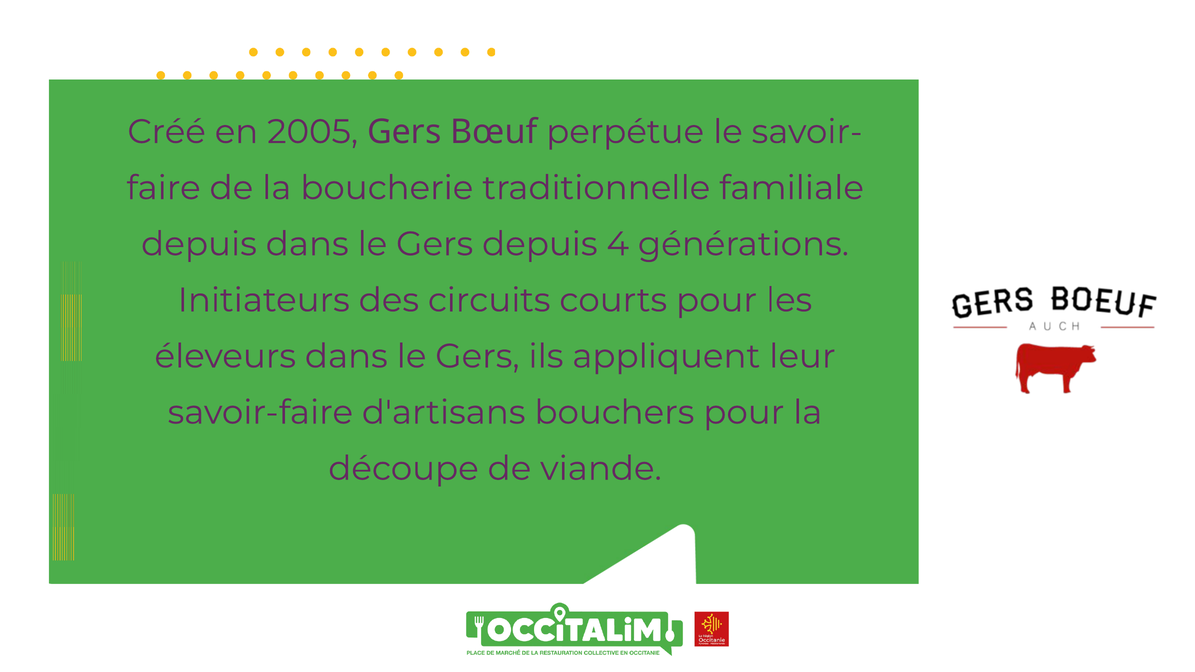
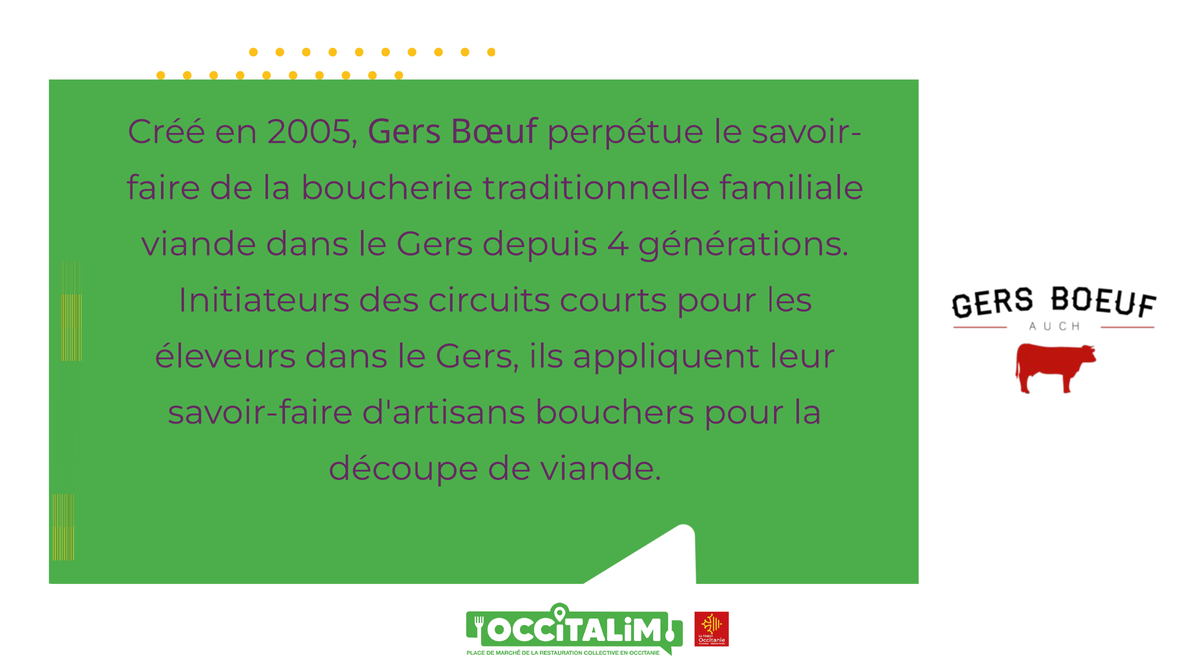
depuis at (199, 244): depuis -> viande
